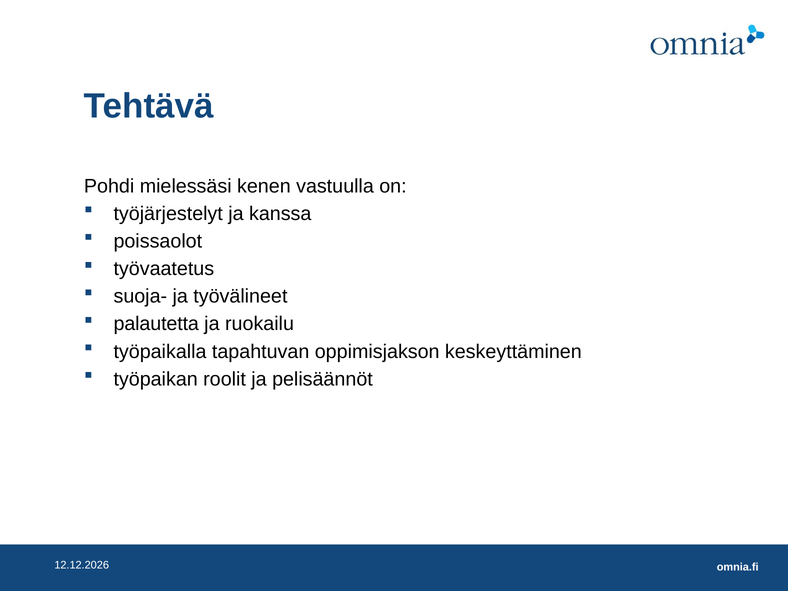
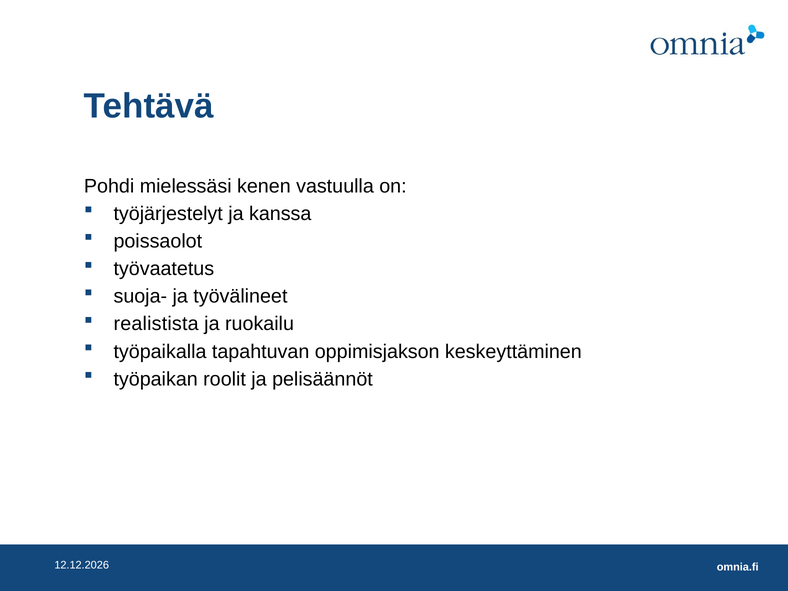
palautetta: palautetta -> realistista
